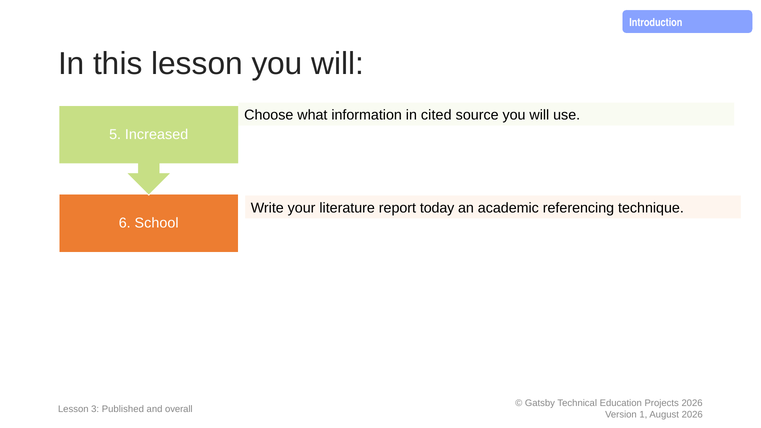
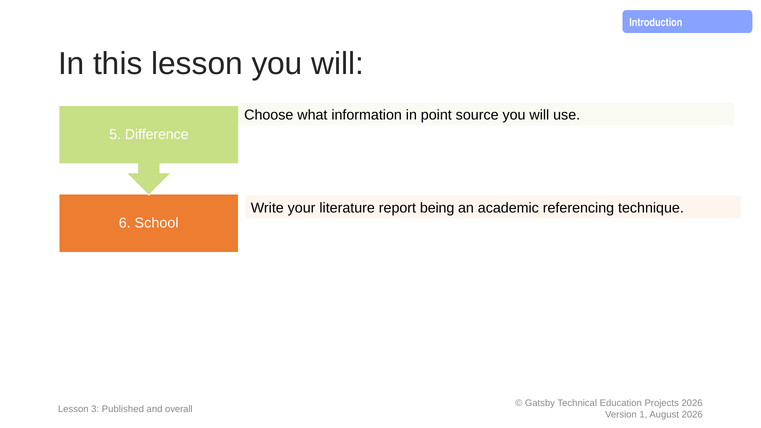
cited: cited -> point
Increased: Increased -> Difference
today: today -> being
